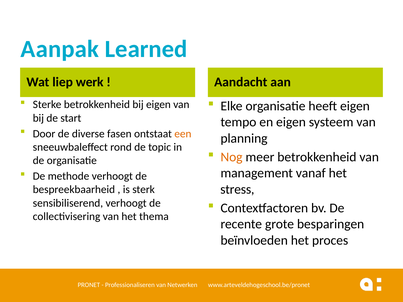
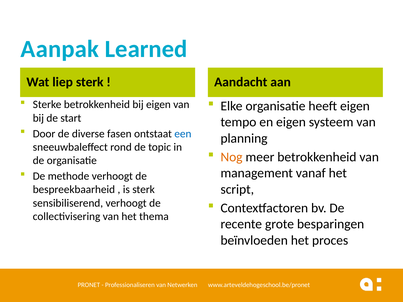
liep werk: werk -> sterk
een colour: orange -> blue
stress: stress -> script
